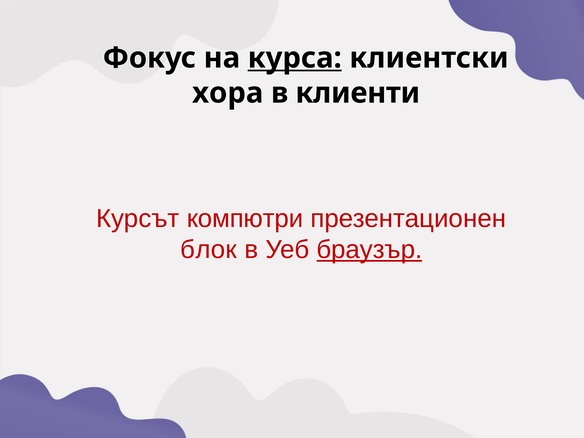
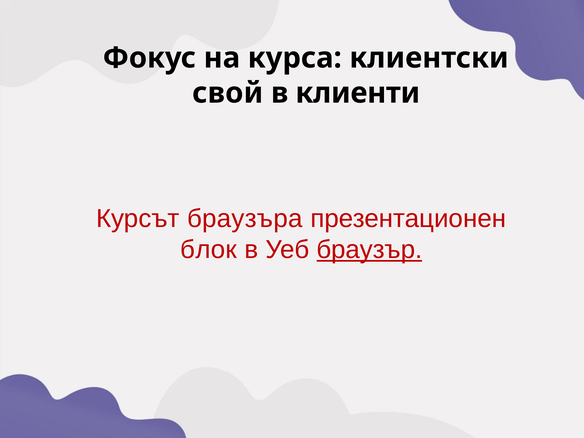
курса underline: present -> none
хора: хора -> свой
компютри: компютри -> браузъра
